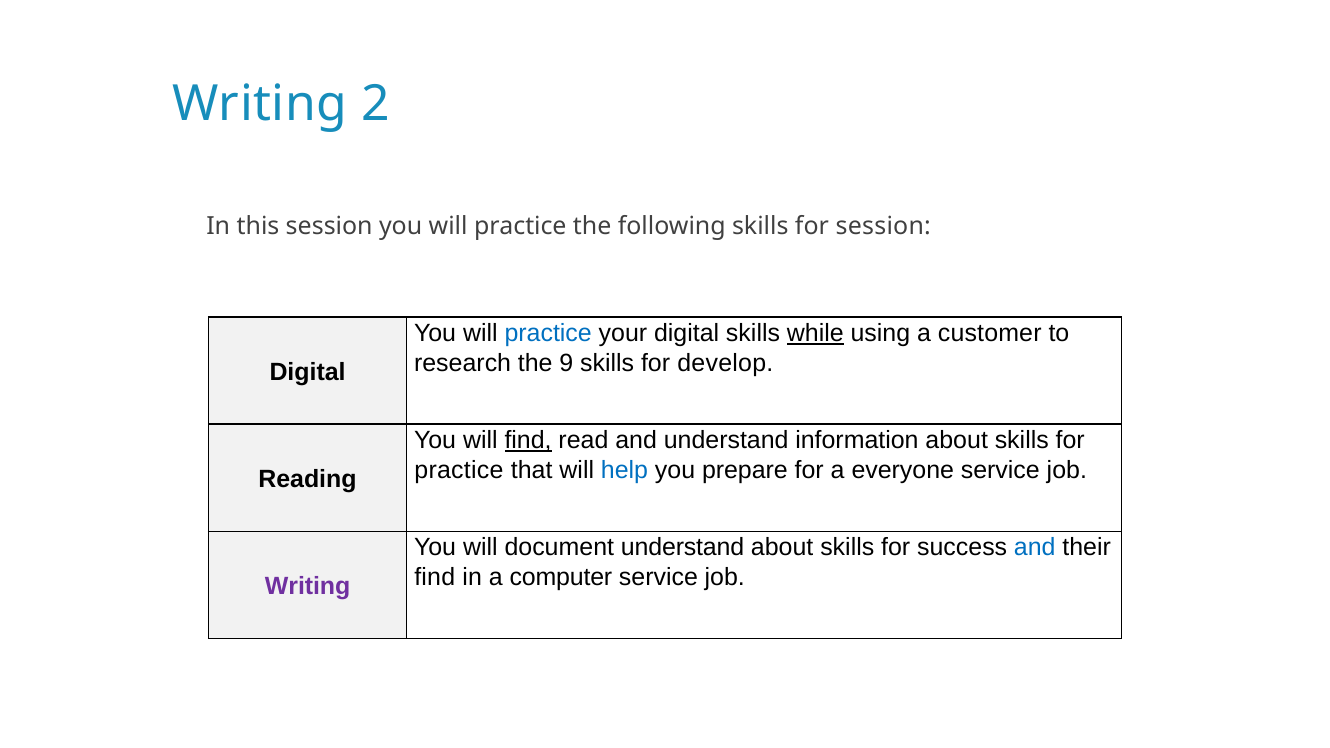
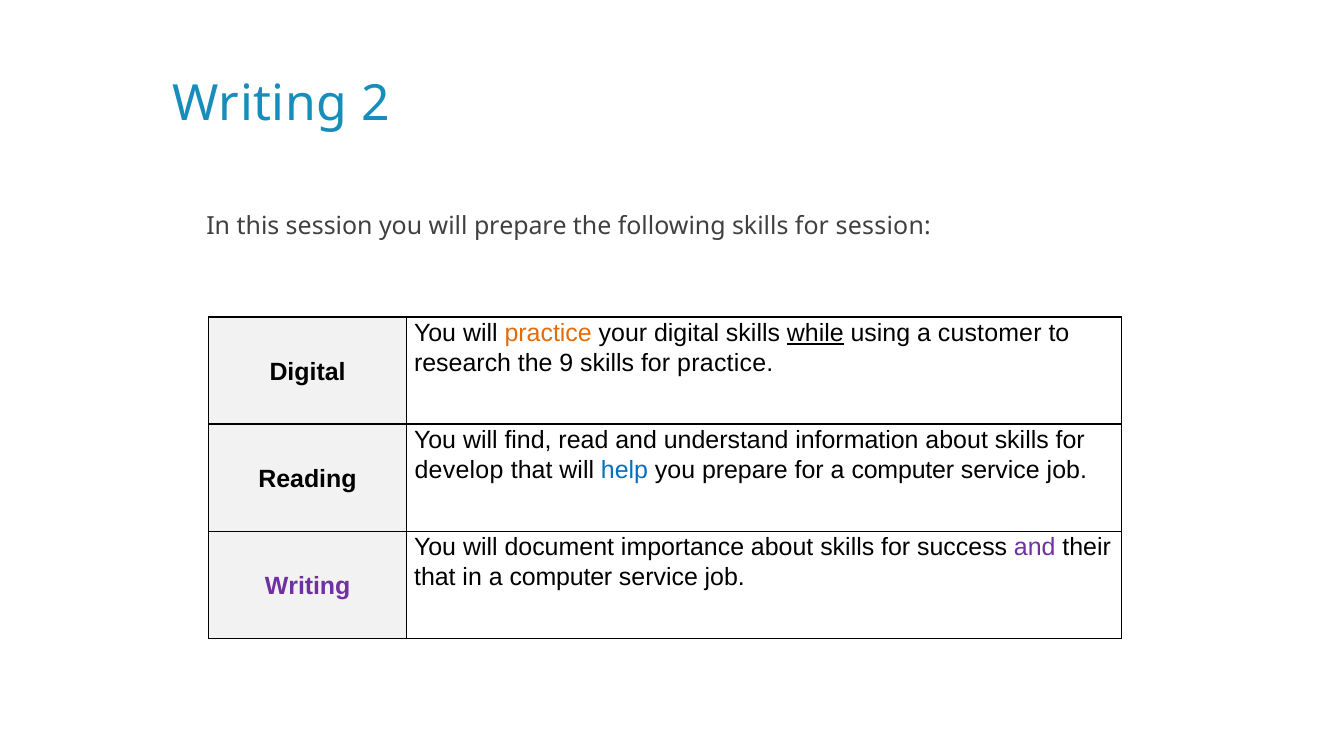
session you will practice: practice -> prepare
practice at (548, 333) colour: blue -> orange
for develop: develop -> practice
find at (528, 440) underline: present -> none
practice at (459, 470): practice -> develop
for a everyone: everyone -> computer
document understand: understand -> importance
and at (1035, 547) colour: blue -> purple
find at (435, 577): find -> that
